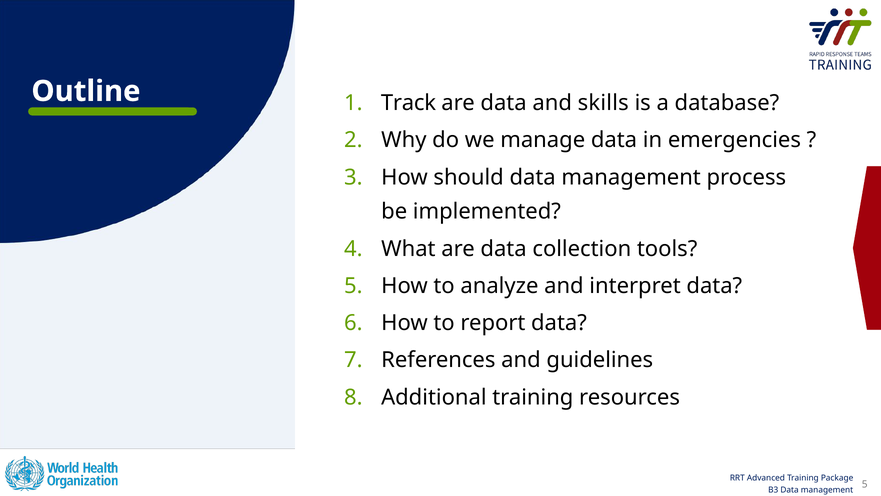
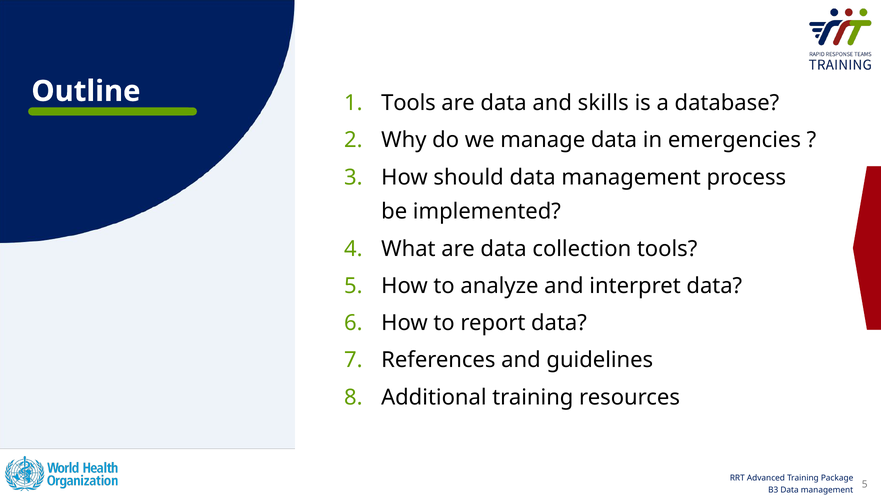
Track at (409, 103): Track -> Tools
